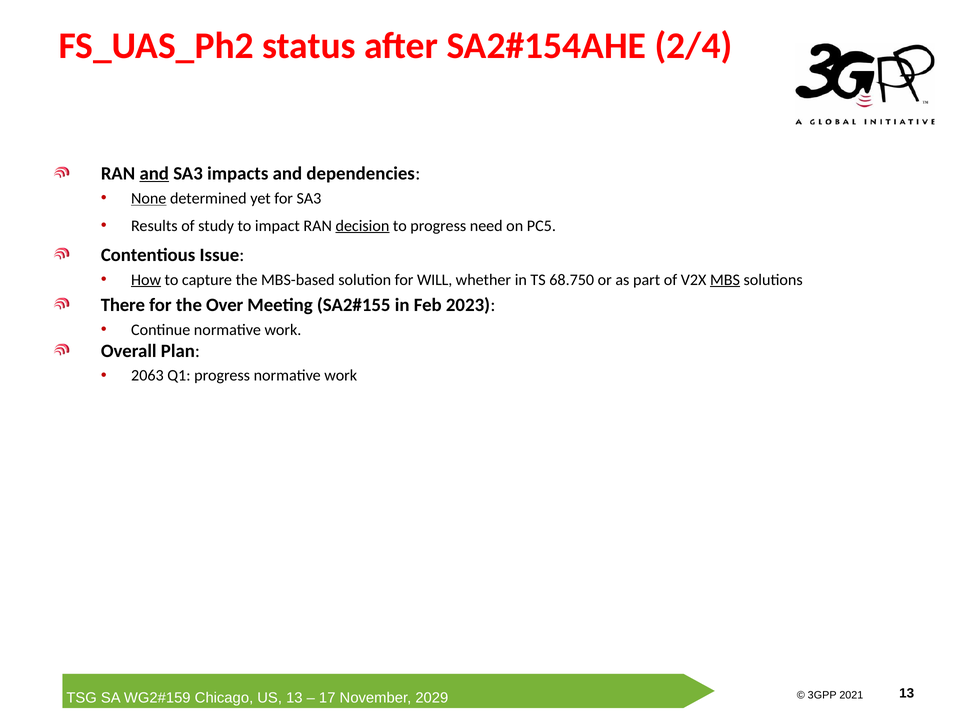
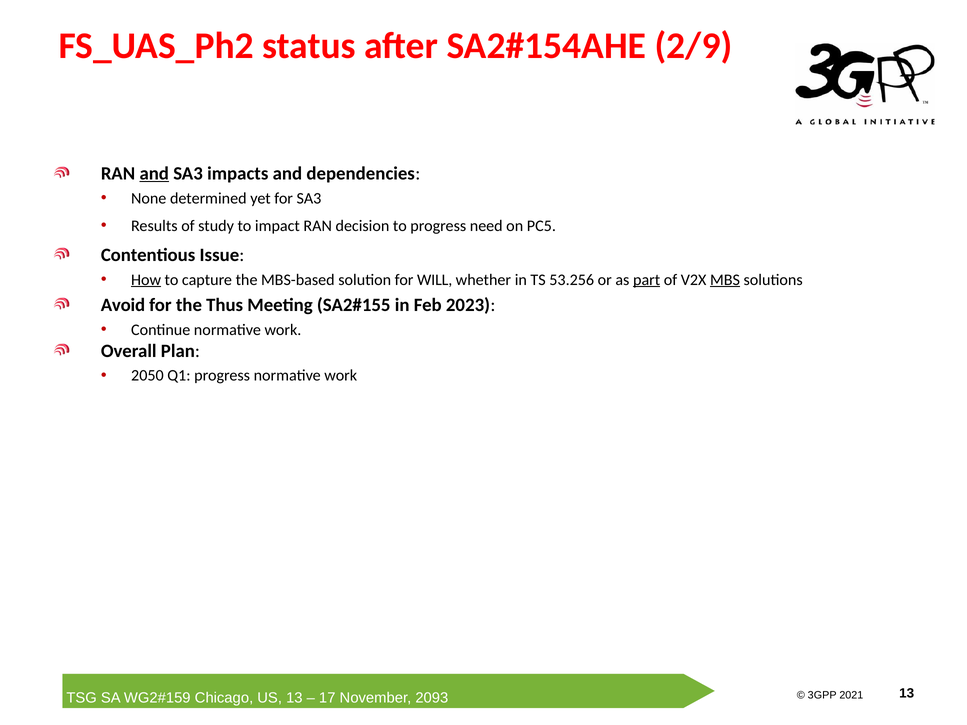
2/4: 2/4 -> 2/9
None underline: present -> none
decision underline: present -> none
68.750: 68.750 -> 53.256
part underline: none -> present
There: There -> Avoid
Over: Over -> Thus
2063: 2063 -> 2050
2029: 2029 -> 2093
